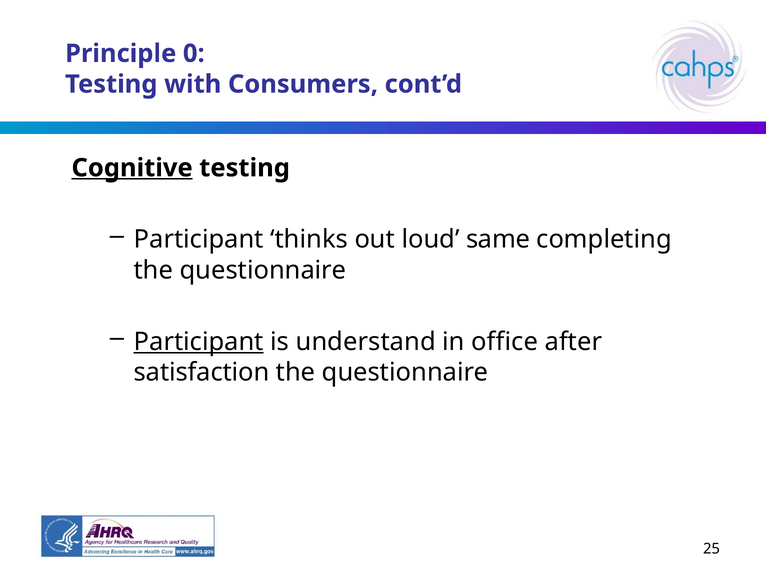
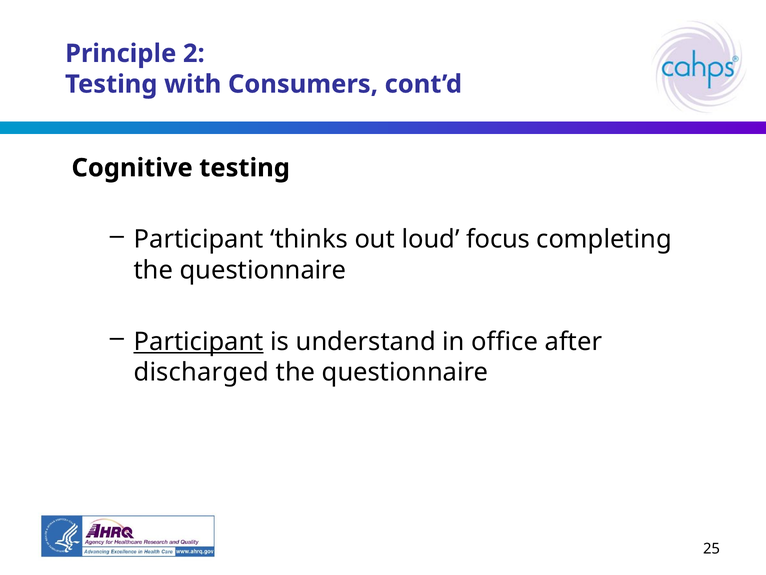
0: 0 -> 2
Cognitive underline: present -> none
same: same -> focus
satisfaction: satisfaction -> discharged
